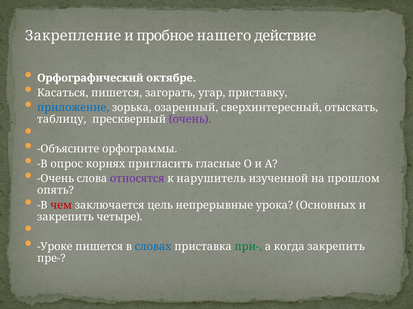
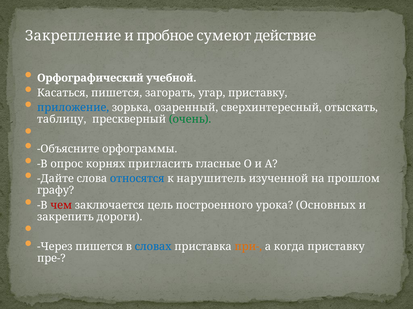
нашего: нашего -> сумеют
октябре: октябре -> учебной
очень at (190, 120) colour: purple -> green
Очень at (56, 179): Очень -> Дайте
относятся colour: purple -> blue
опять: опять -> графу
непрерывные: непрерывные -> построенного
четыре: четыре -> дороги
Уроке: Уроке -> Через
при- colour: green -> orange
когда закрепить: закрепить -> приставку
